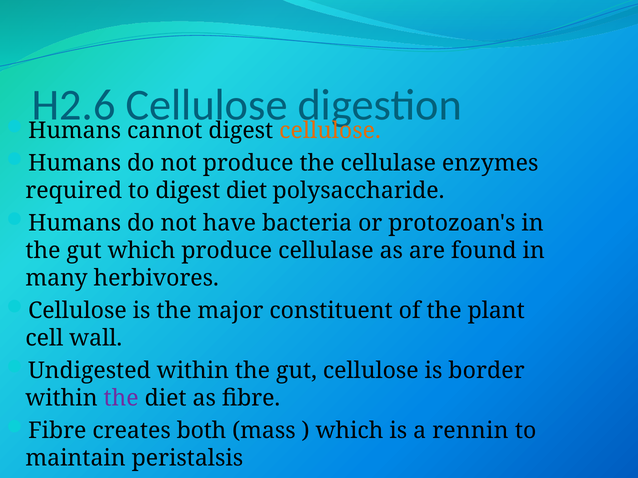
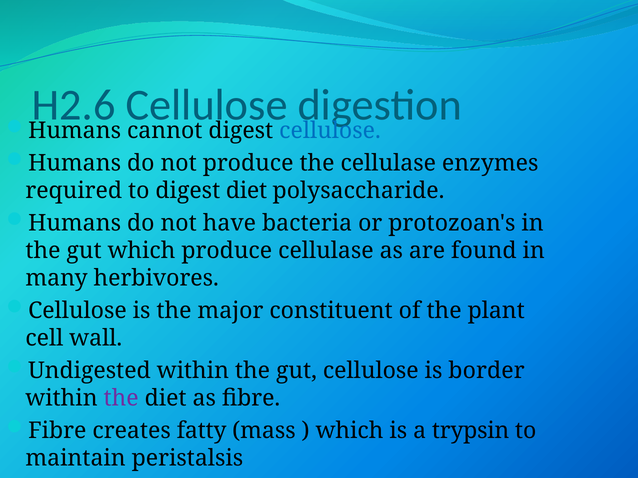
cellulose at (330, 131) colour: orange -> blue
both: both -> fatty
rennin: rennin -> trypsin
